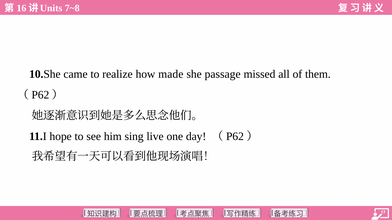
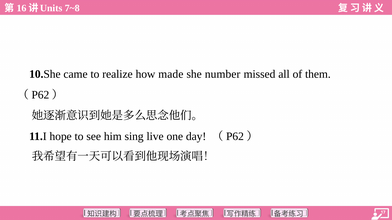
passage: passage -> number
